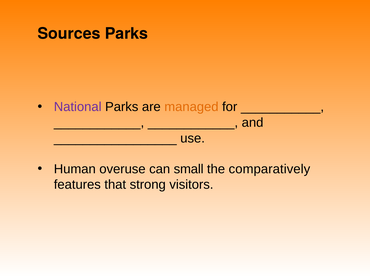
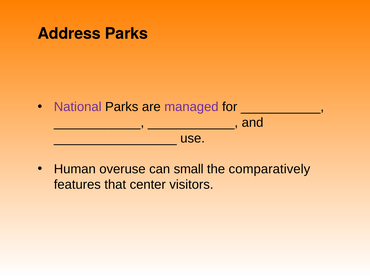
Sources: Sources -> Address
managed colour: orange -> purple
strong: strong -> center
